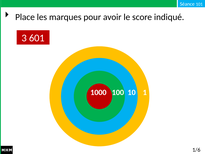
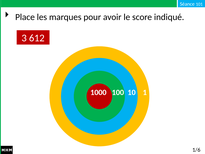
601: 601 -> 612
